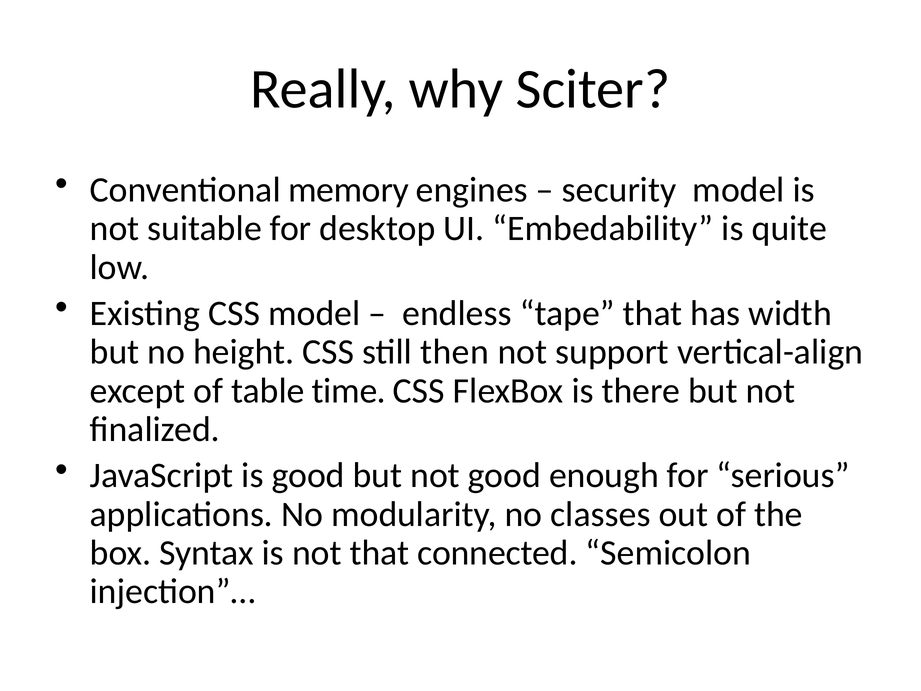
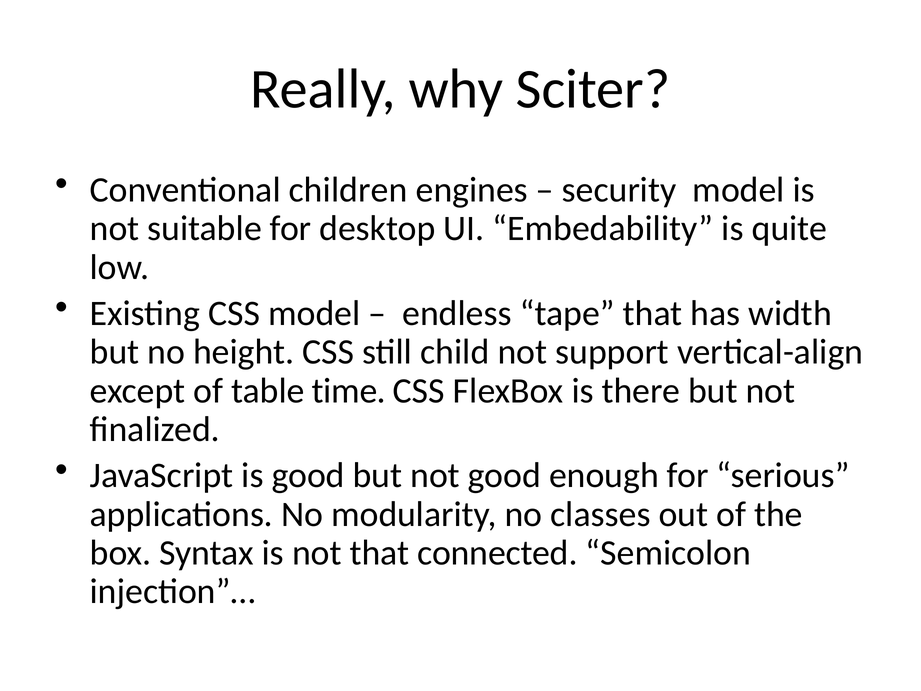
memory: memory -> children
then: then -> child
